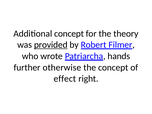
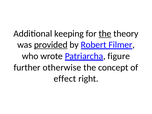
Additional concept: concept -> keeping
the at (105, 34) underline: none -> present
hands: hands -> figure
